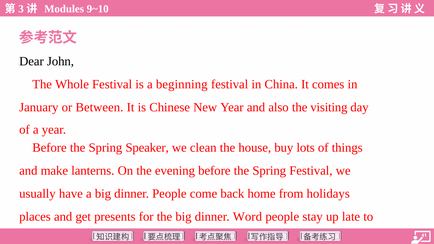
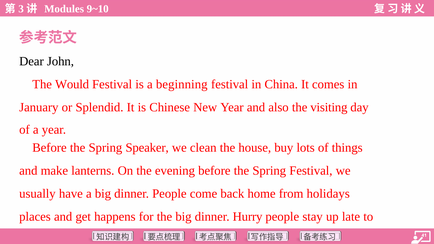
Whole: Whole -> Would
Between: Between -> Splendid
presents: presents -> happens
Word: Word -> Hurry
